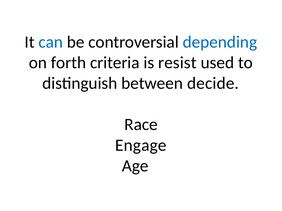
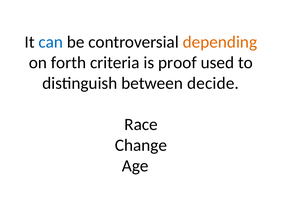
depending colour: blue -> orange
resist: resist -> proof
Engage: Engage -> Change
